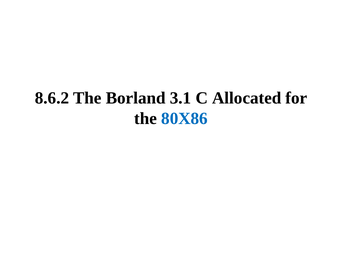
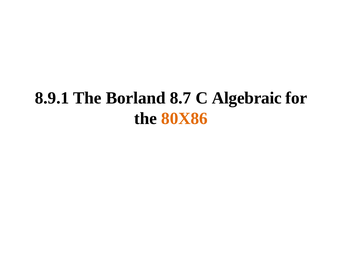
8.6.2: 8.6.2 -> 8.9.1
3.1: 3.1 -> 8.7
Allocated: Allocated -> Algebraic
80X86 colour: blue -> orange
